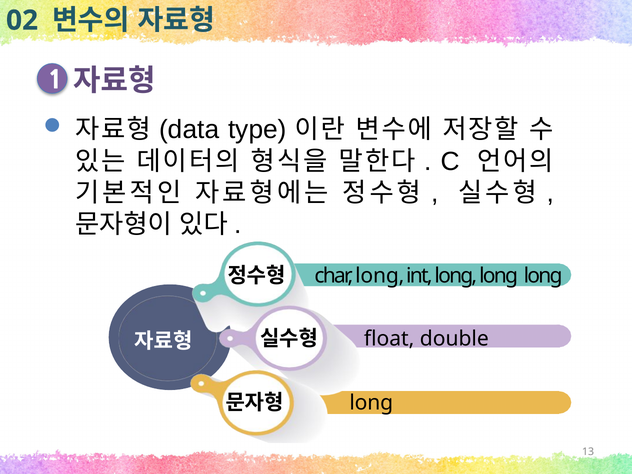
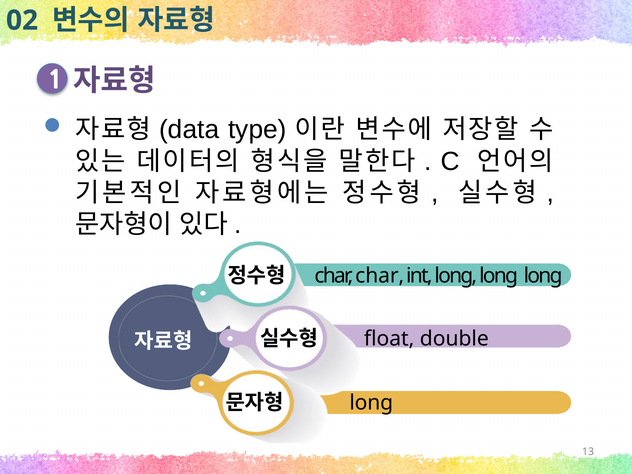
char long: long -> char
